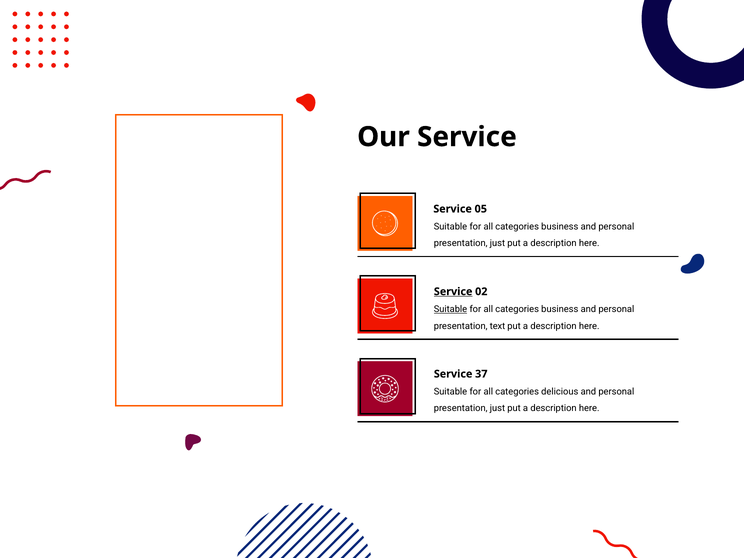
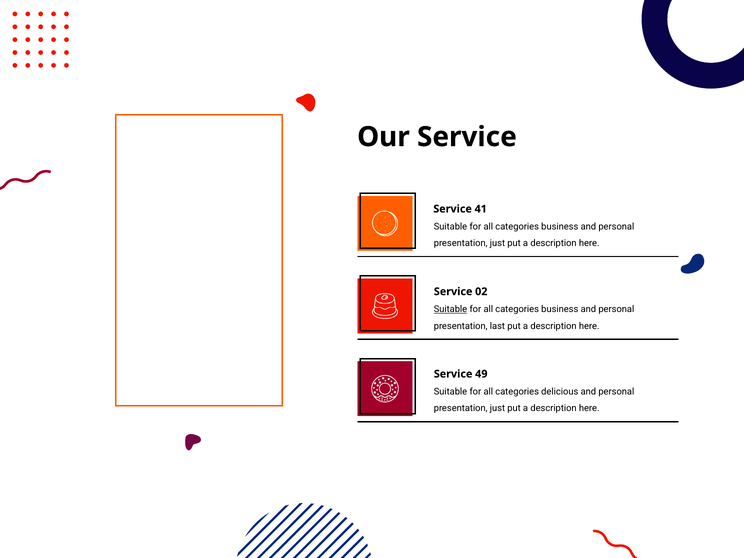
05: 05 -> 41
Service at (453, 292) underline: present -> none
text: text -> last
37: 37 -> 49
